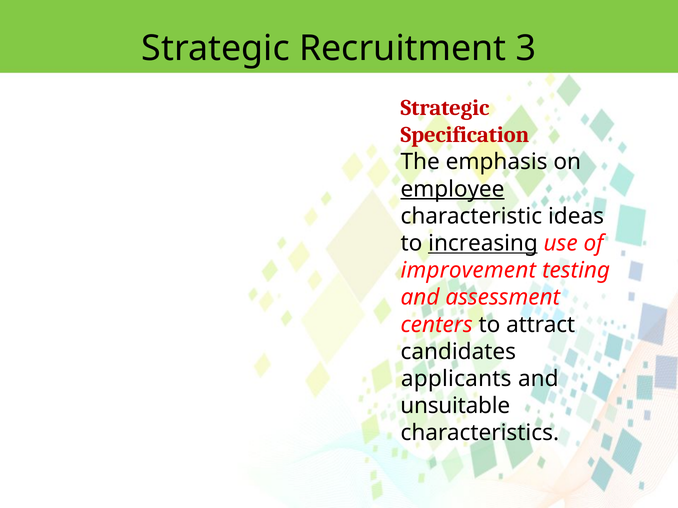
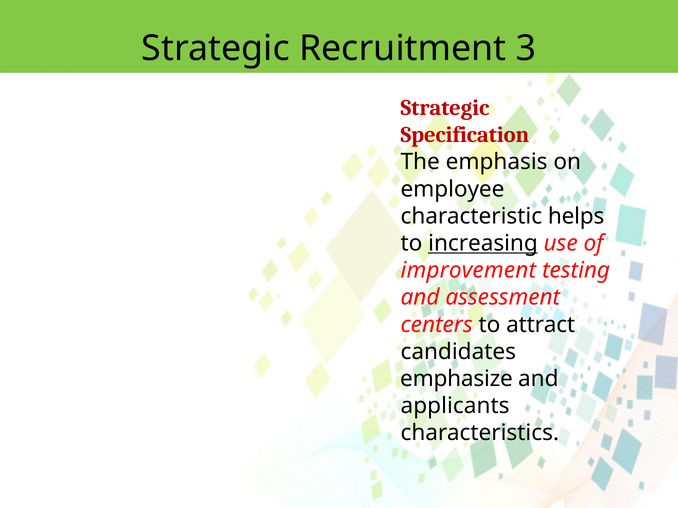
employee underline: present -> none
ideas: ideas -> helps
applicants: applicants -> emphasize
unsuitable: unsuitable -> applicants
